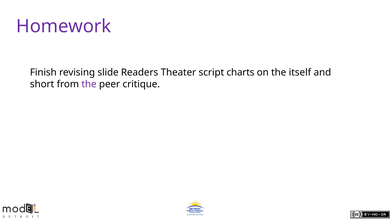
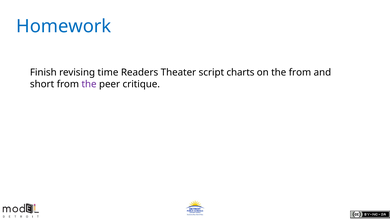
Homework colour: purple -> blue
slide: slide -> time
the itself: itself -> from
